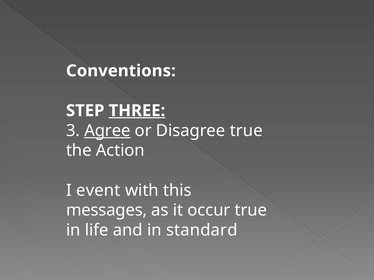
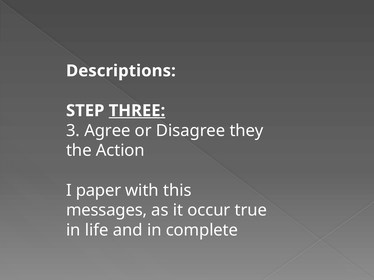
Conventions: Conventions -> Descriptions
Agree underline: present -> none
Disagree true: true -> they
event: event -> paper
standard: standard -> complete
